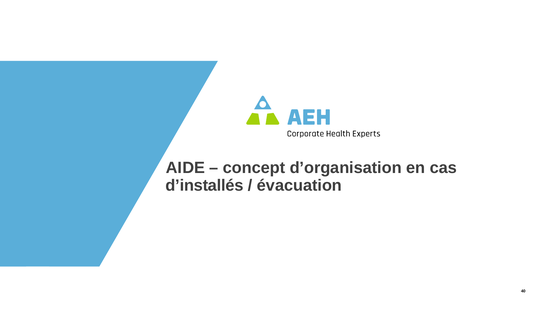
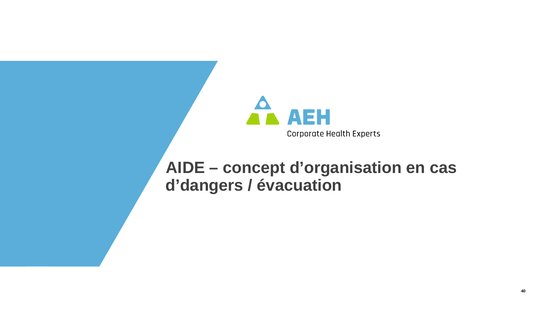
d’installés: d’installés -> d’dangers
